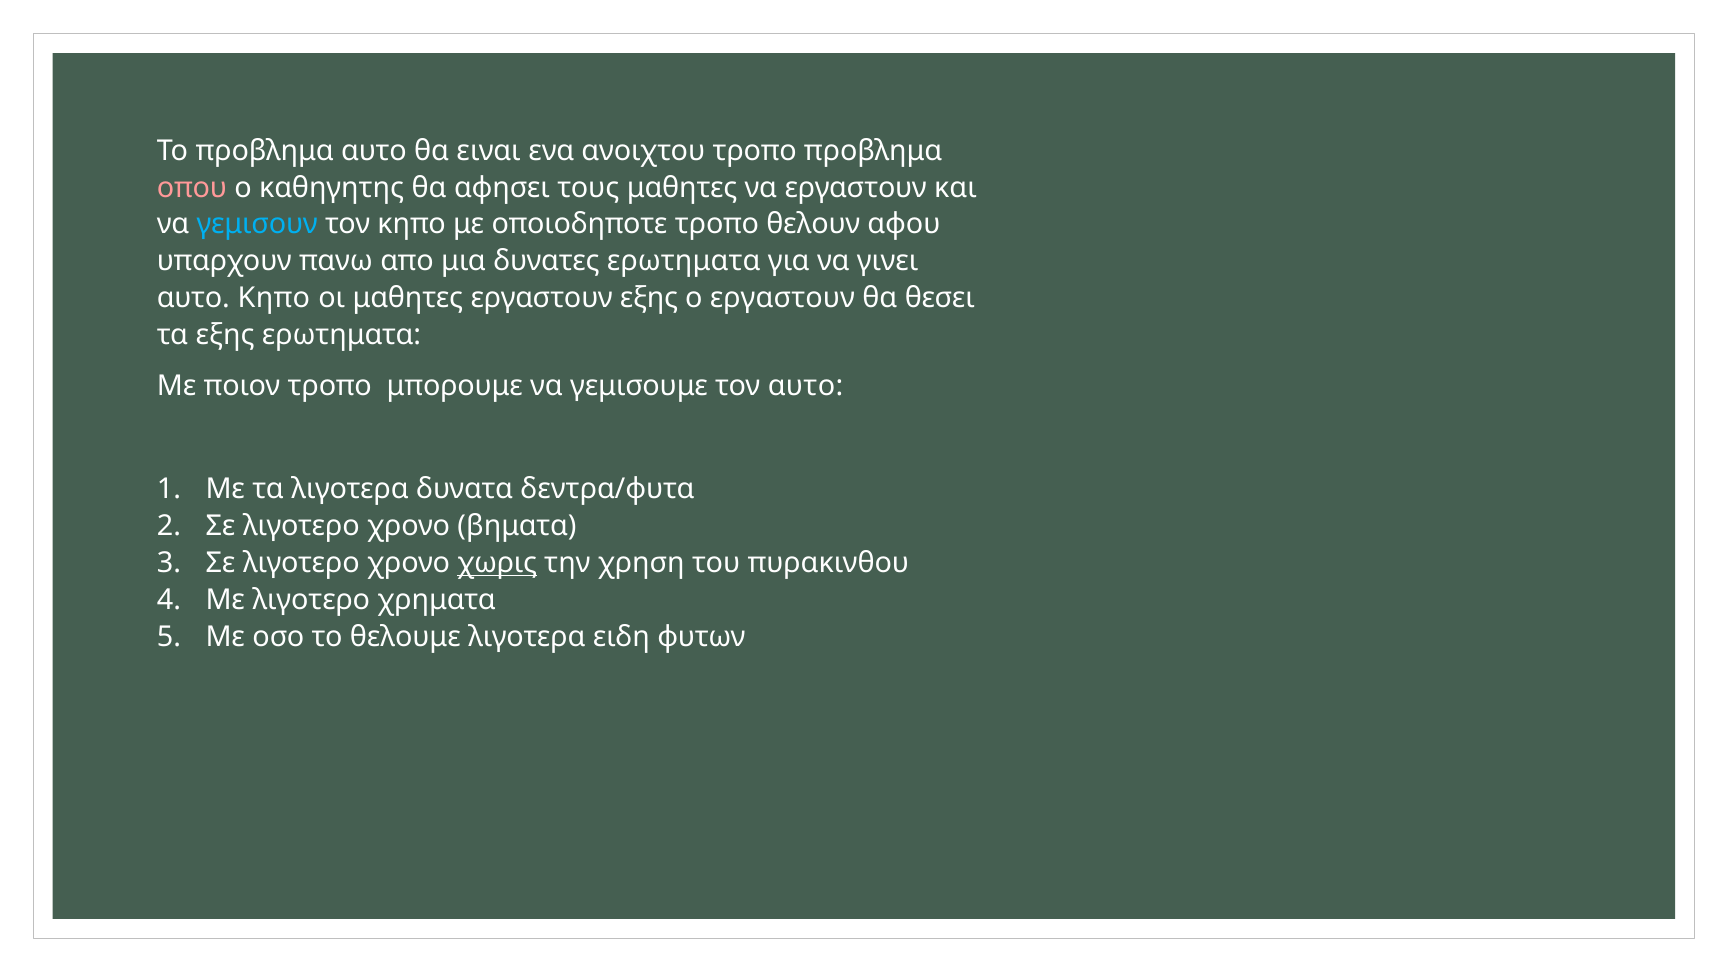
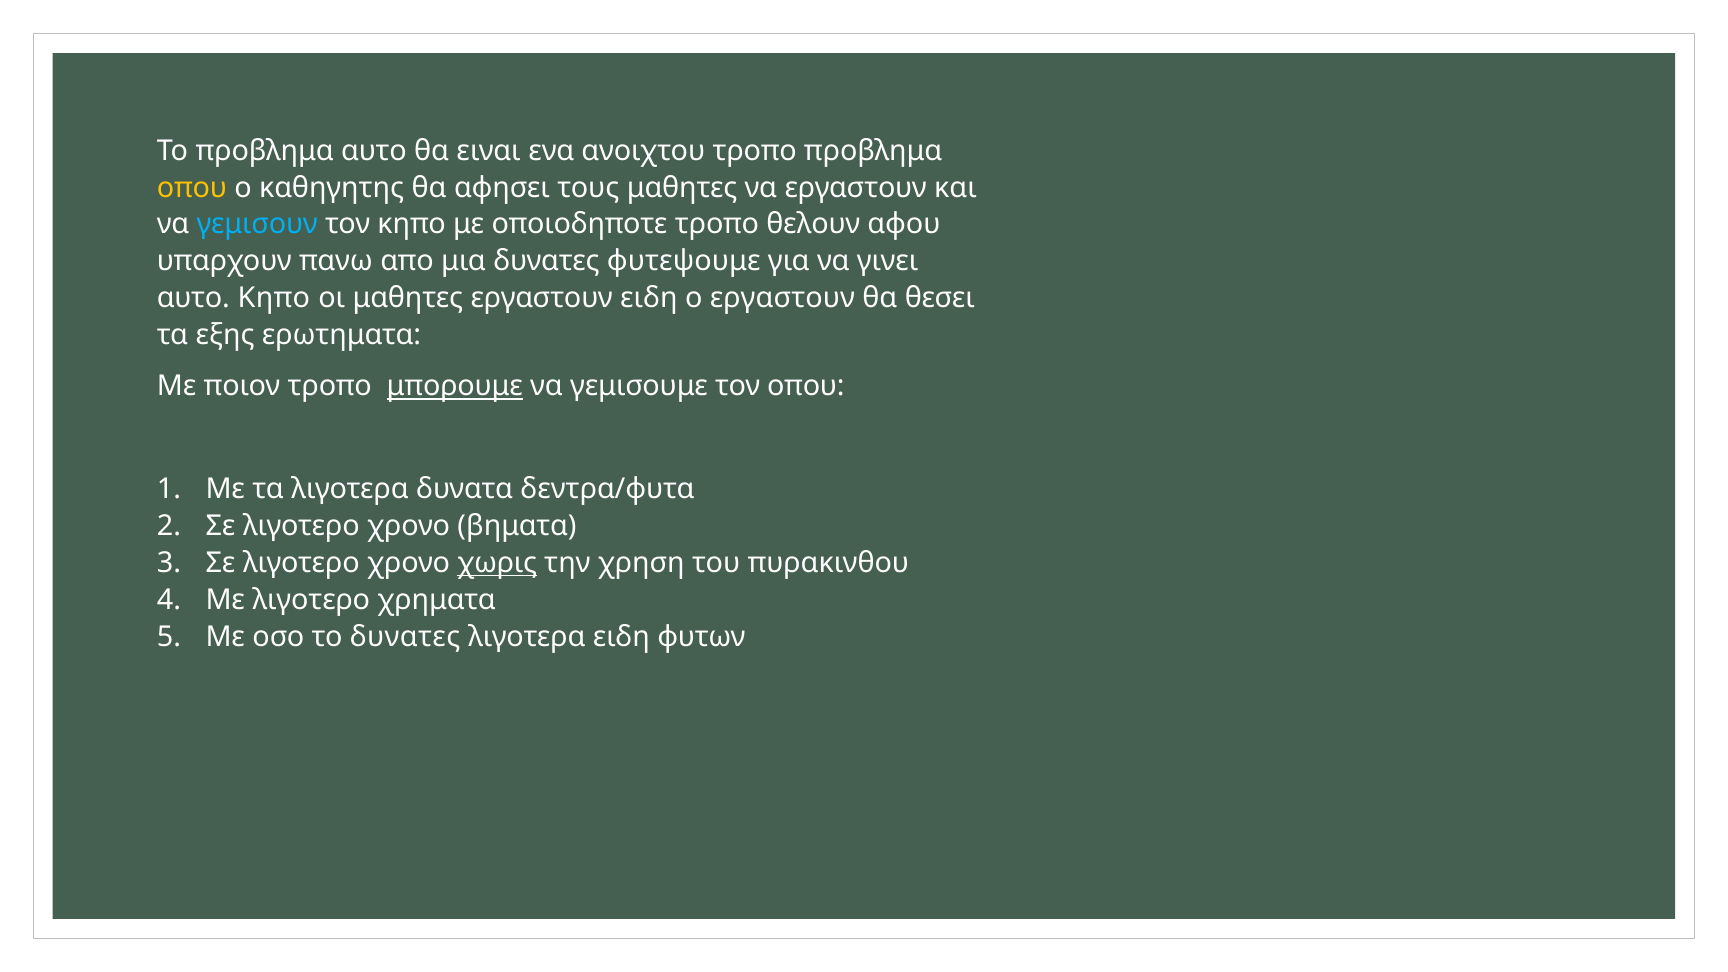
οπου at (192, 188) colour: pink -> yellow
δυνατες ερωτηματα: ερωτηματα -> φυτεψουμε
εργαστουν εξης: εξης -> ειδη
μπορουμε underline: none -> present
τον αυτο: αυτο -> οπου
το θελουμε: θελουμε -> δυνατες
